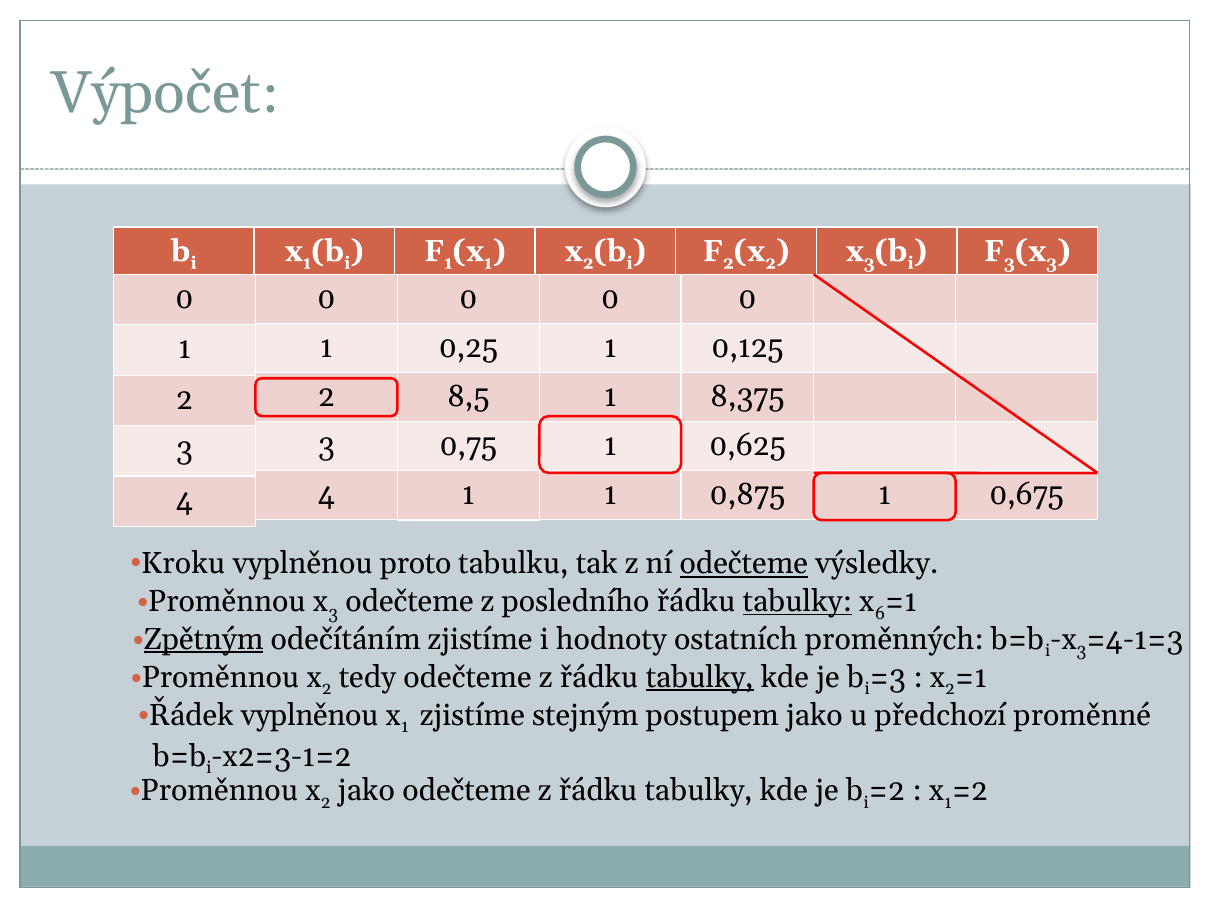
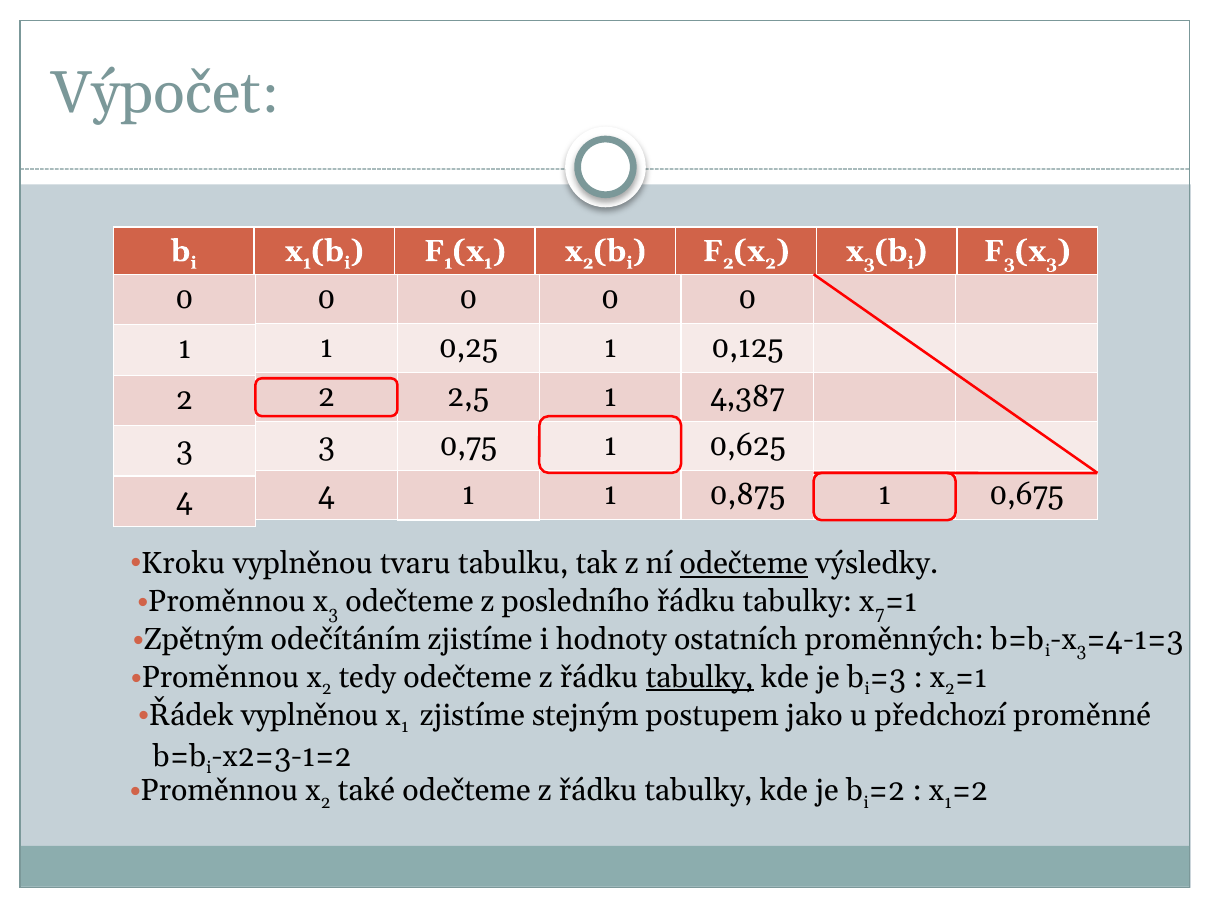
8,5: 8,5 -> 2,5
8,375: 8,375 -> 4,387
proto: proto -> tvaru
tabulky at (797, 602) underline: present -> none
6: 6 -> 7
Zpětným underline: present -> none
2 jako: jako -> také
